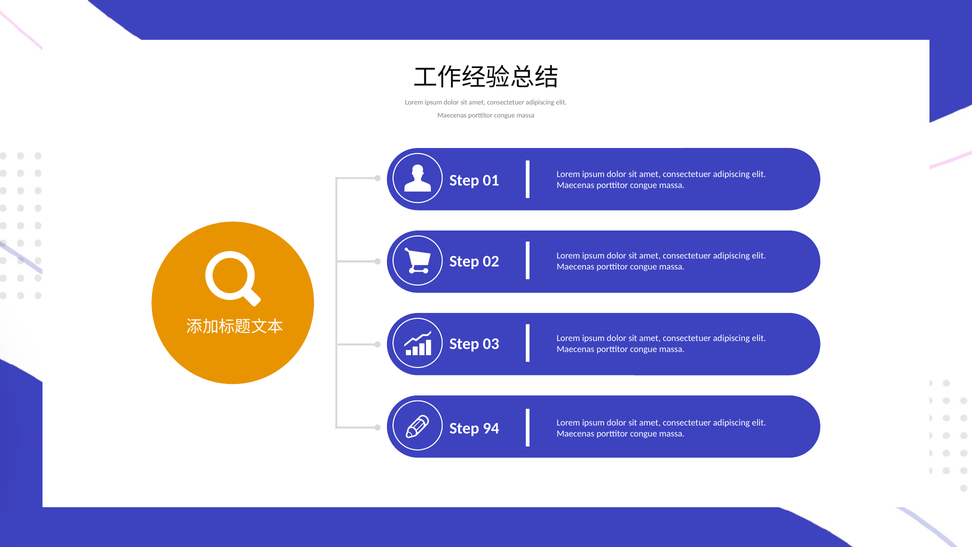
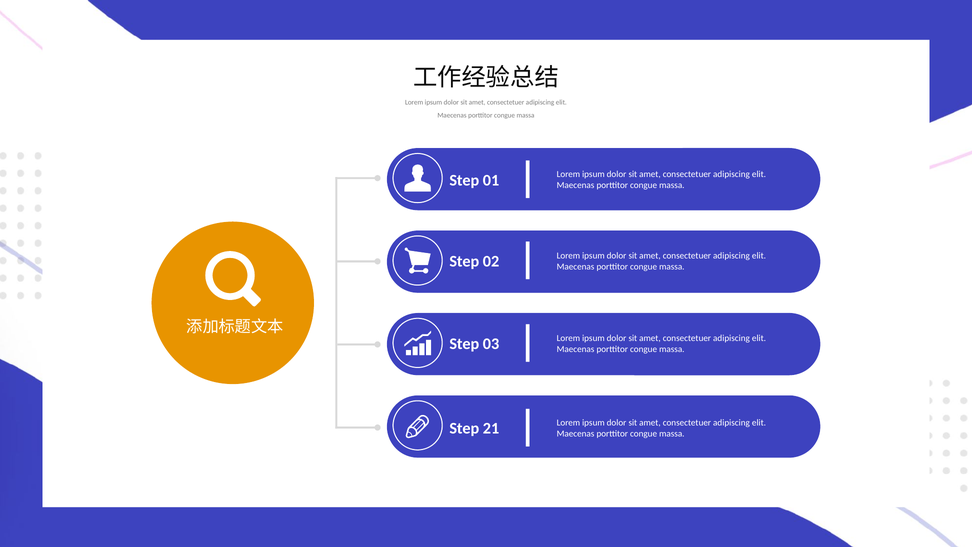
94: 94 -> 21
